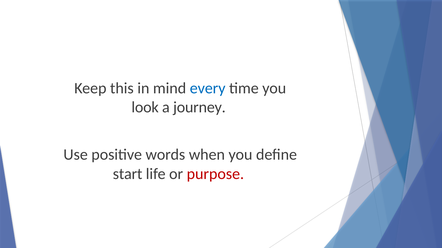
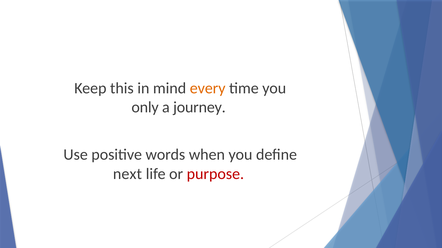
every colour: blue -> orange
look: look -> only
start: start -> next
